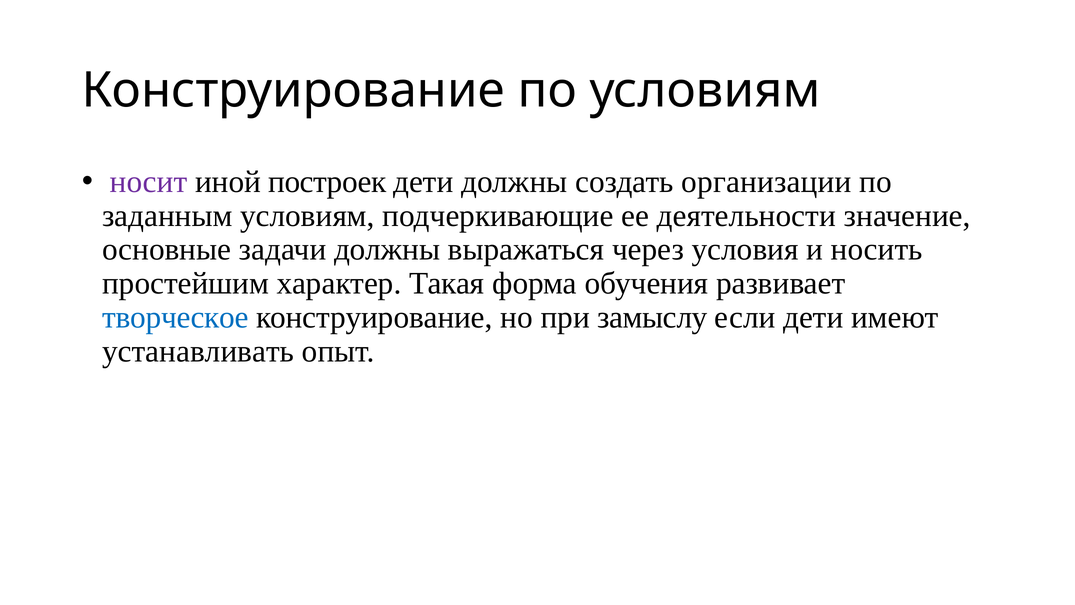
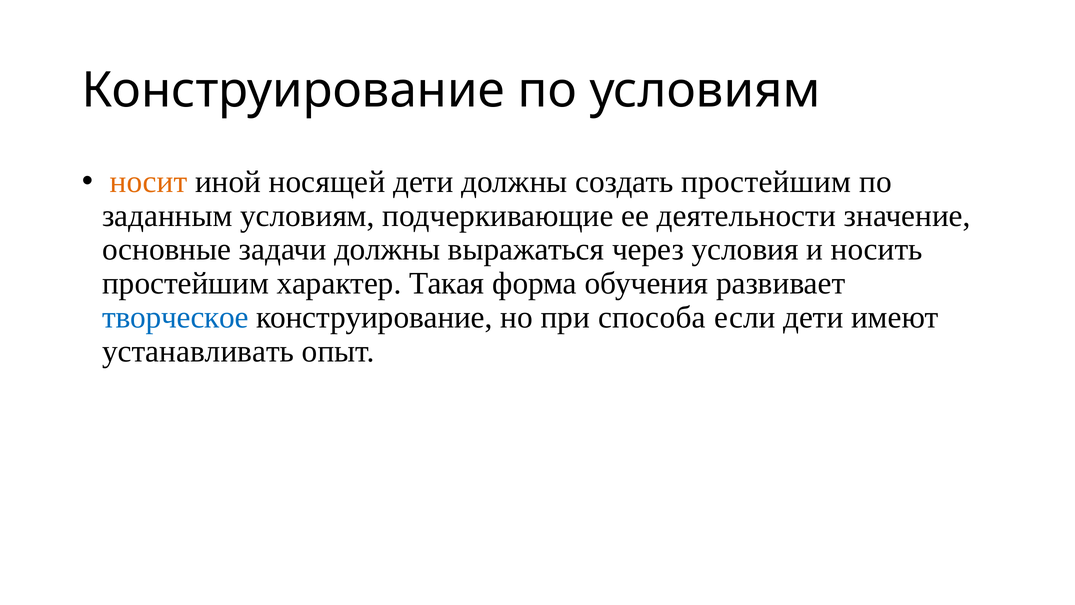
носит colour: purple -> orange
построек: построек -> носящей
создать организации: организации -> простейшим
замыслу: замыслу -> способа
